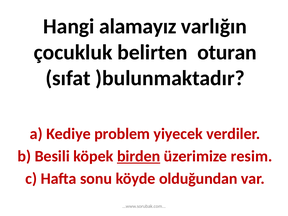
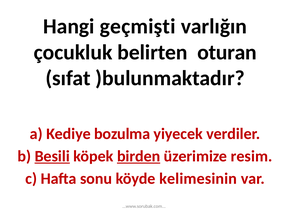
alamayız: alamayız -> geçmişti
problem: problem -> bozulma
Besili underline: none -> present
olduğundan: olduğundan -> kelimesinin
